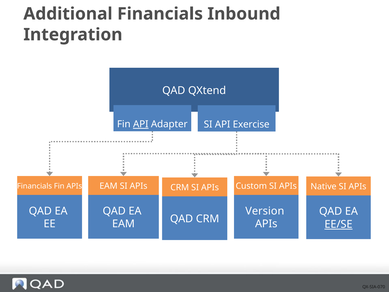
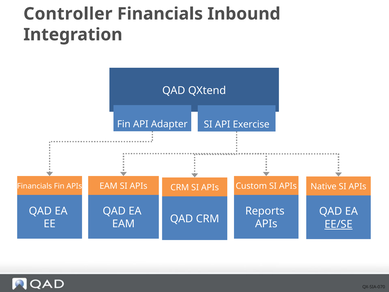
Additional: Additional -> Controller
API at (141, 124) underline: present -> none
Version: Version -> Reports
